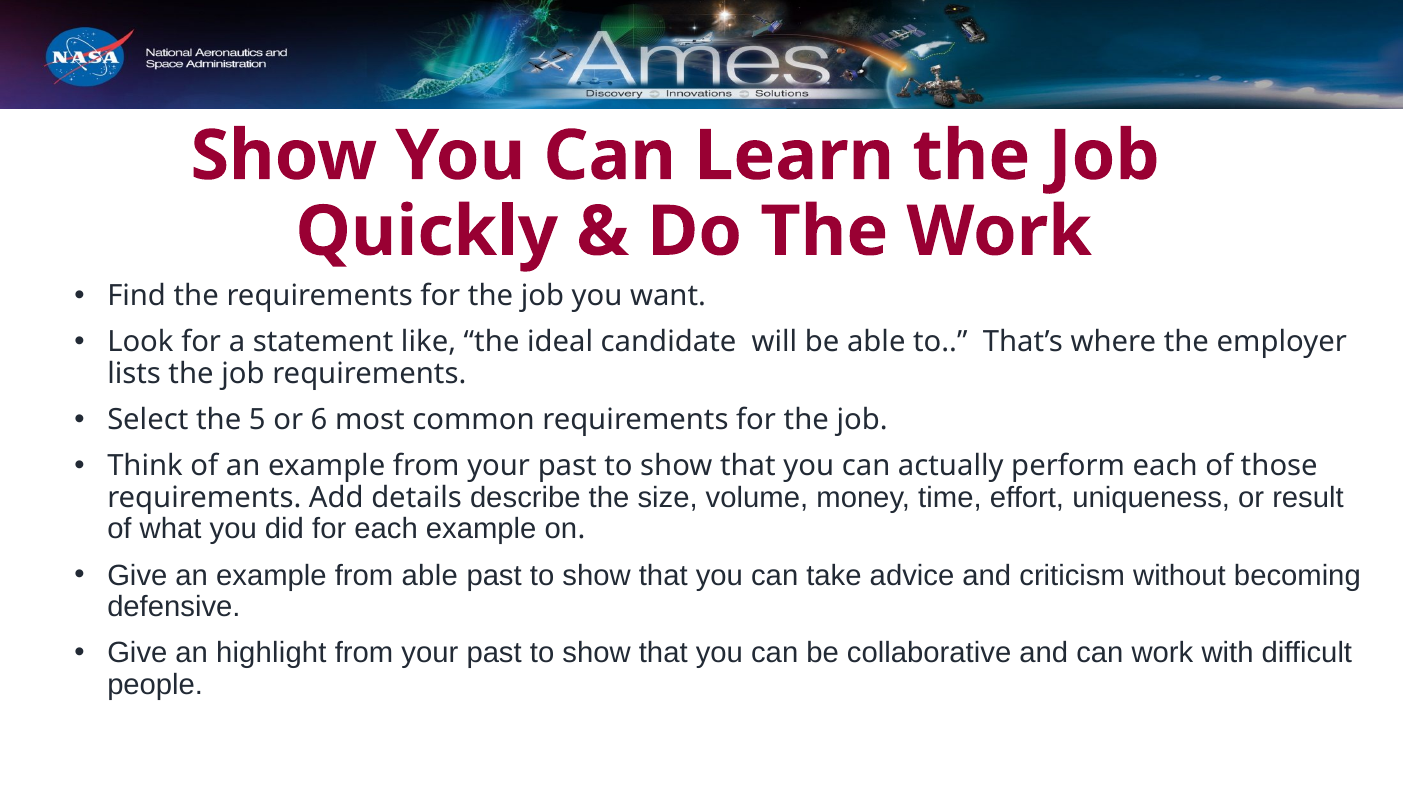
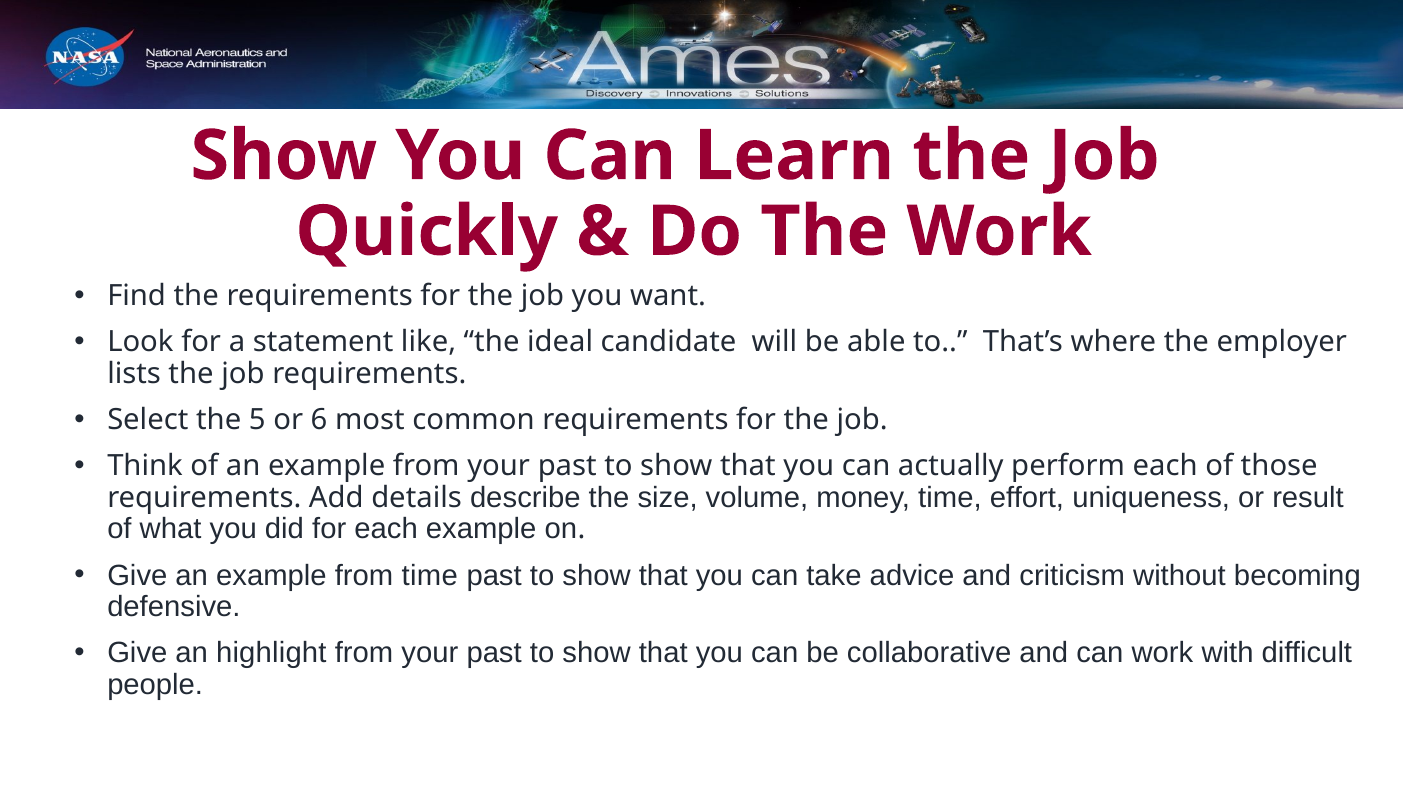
from able: able -> time
